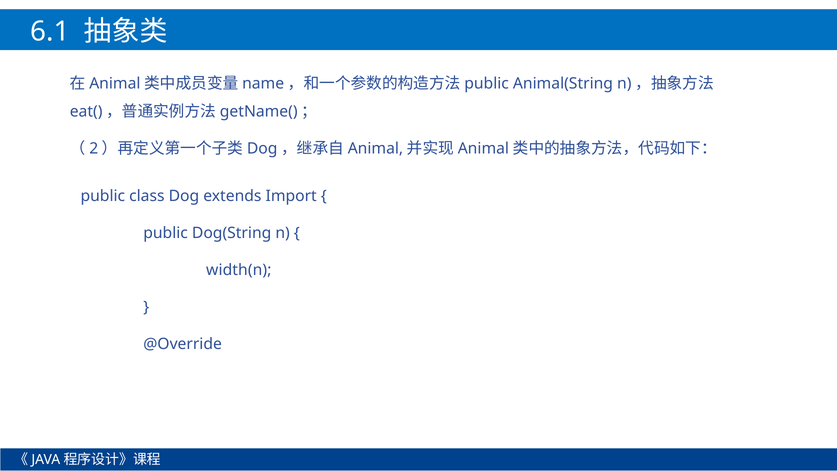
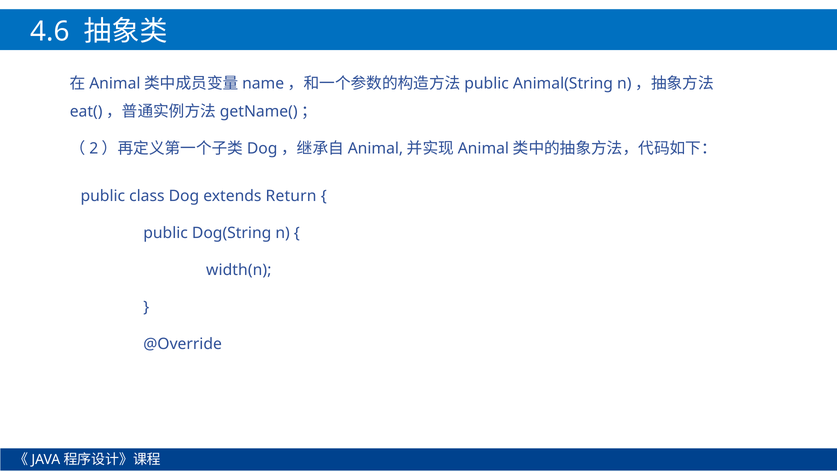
6.1: 6.1 -> 4.6
Import: Import -> Return
